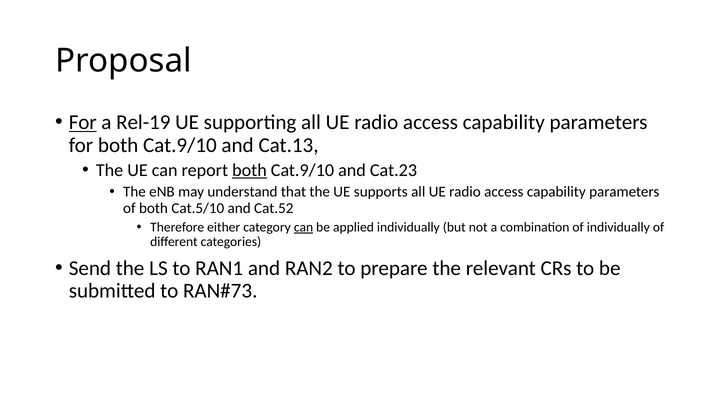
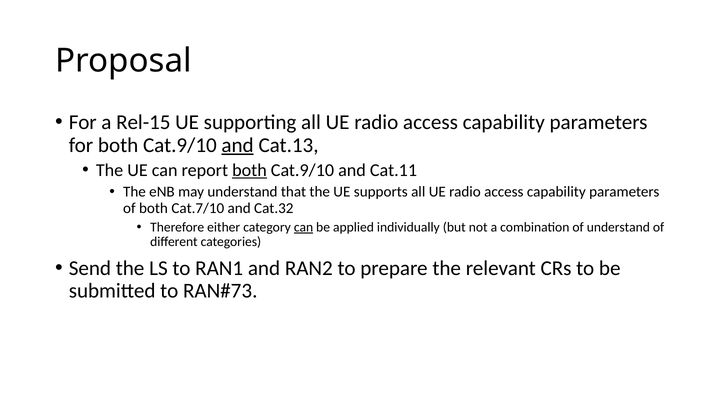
For at (83, 122) underline: present -> none
Rel-19: Rel-19 -> Rel-15
and at (238, 145) underline: none -> present
Cat.23: Cat.23 -> Cat.11
Cat.5/10: Cat.5/10 -> Cat.7/10
Cat.52: Cat.52 -> Cat.32
of individually: individually -> understand
